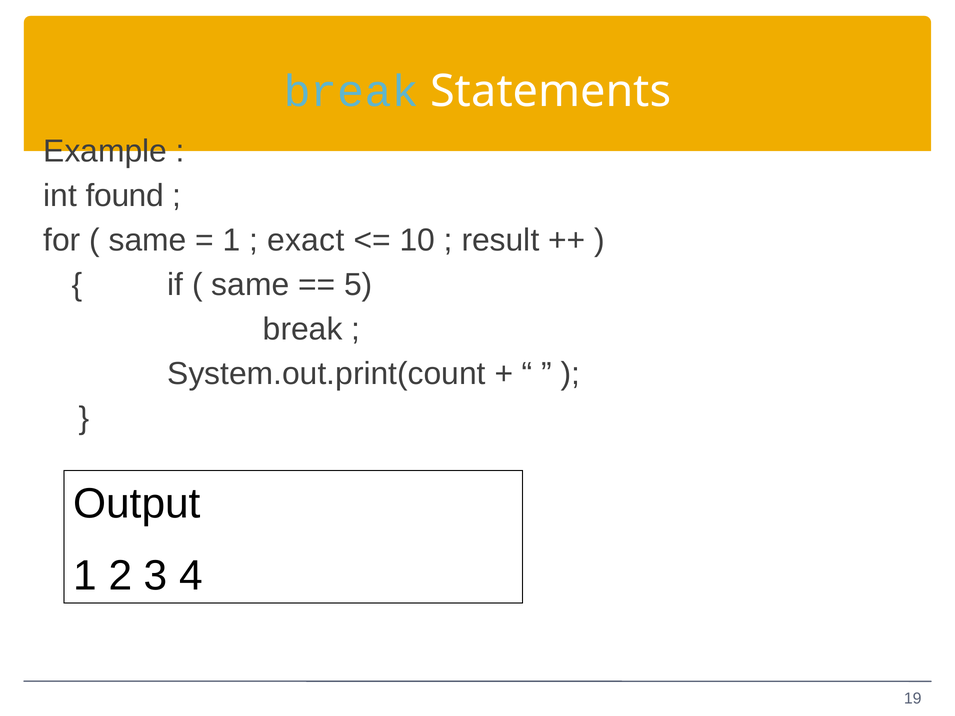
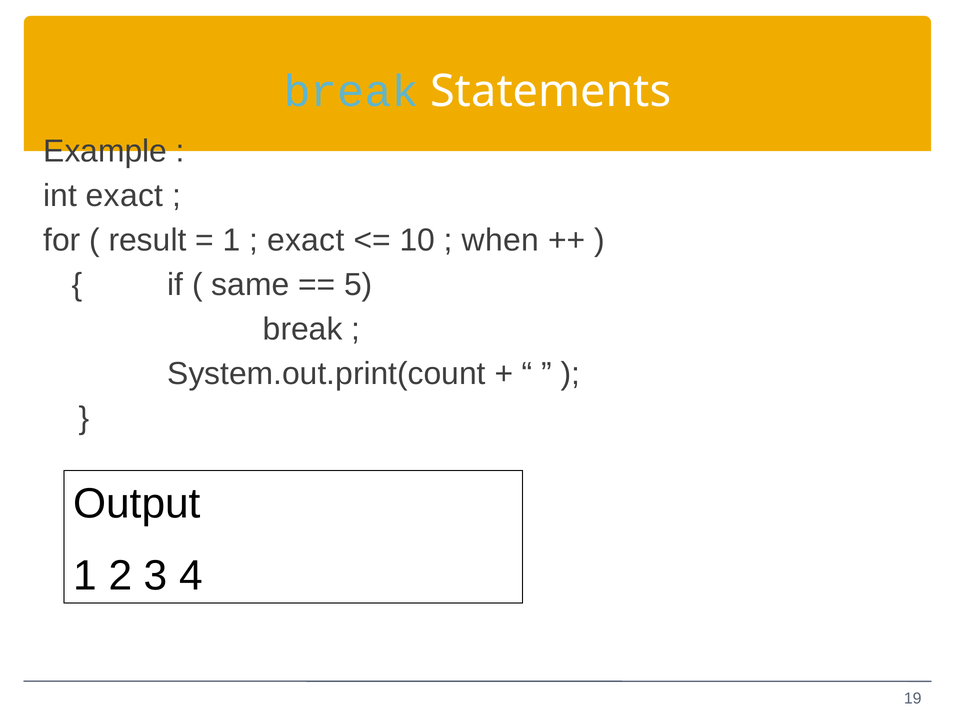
int found: found -> exact
same at (148, 240): same -> result
result: result -> when
